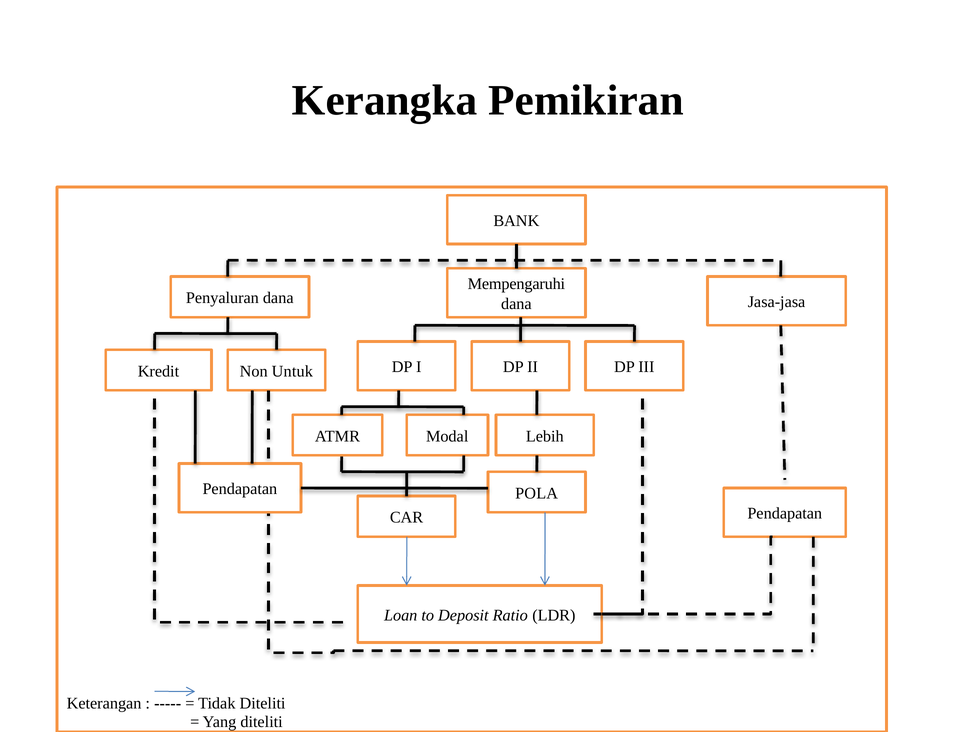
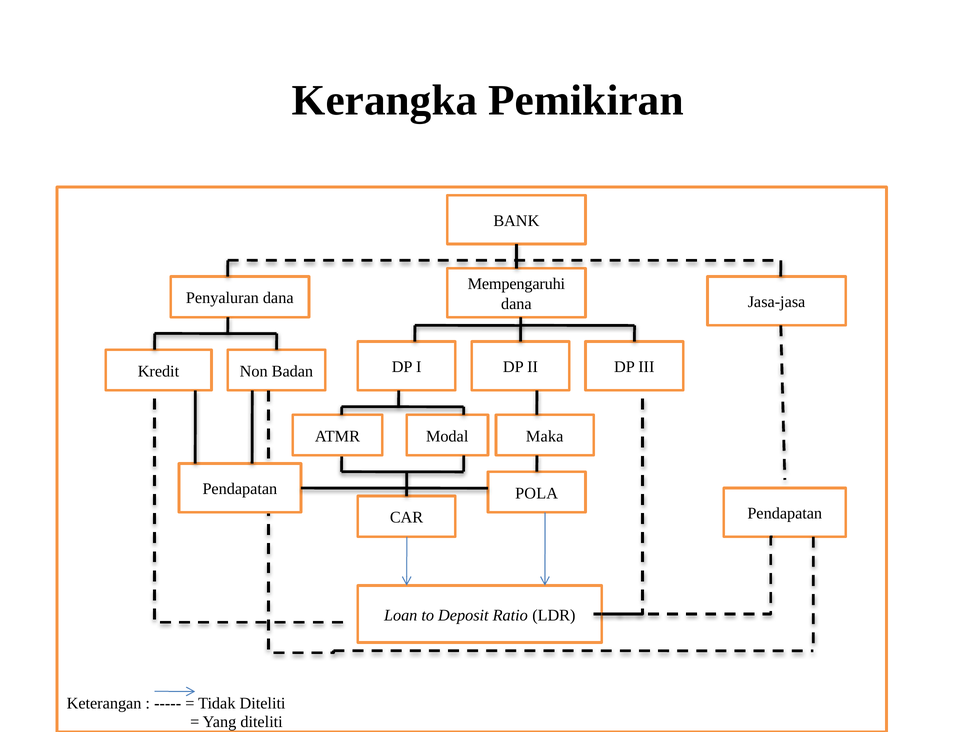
Untuk: Untuk -> Badan
Lebih: Lebih -> Maka
